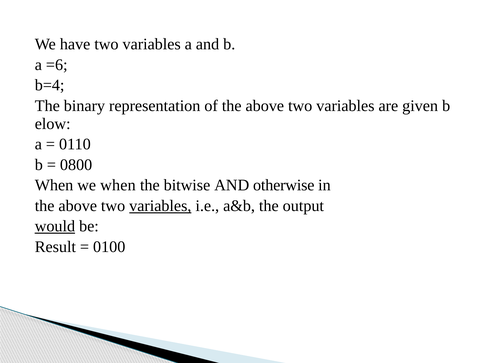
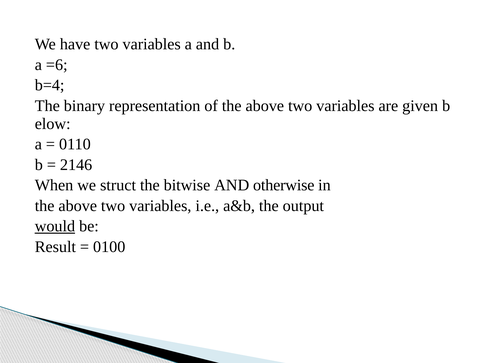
0800: 0800 -> 2146
we when: when -> struct
variables at (160, 206) underline: present -> none
